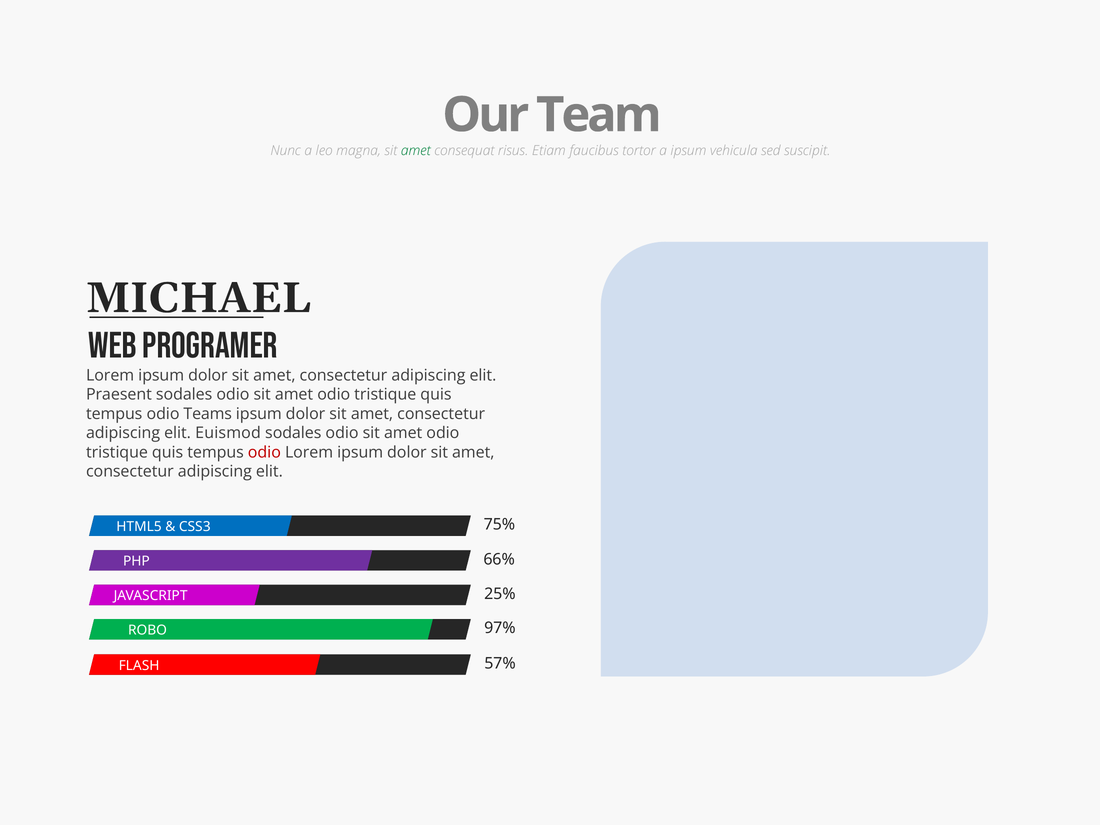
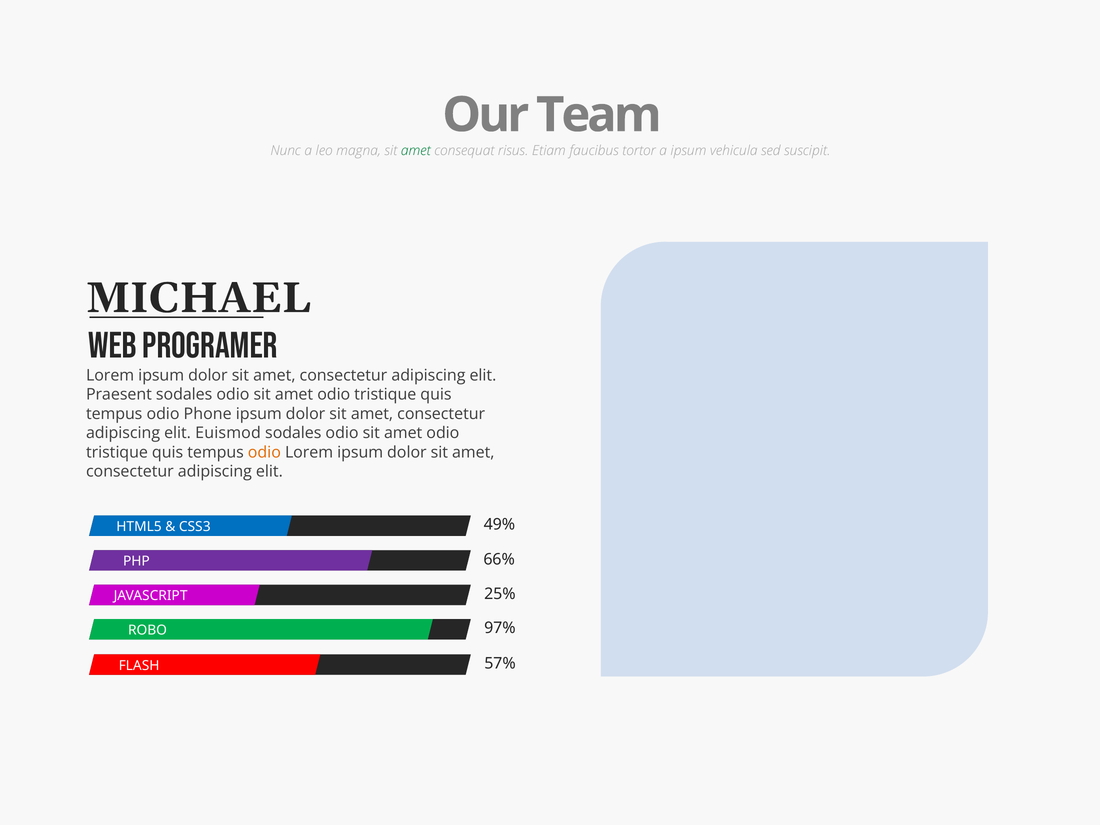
Teams: Teams -> Phone
odio at (264, 452) colour: red -> orange
75%: 75% -> 49%
